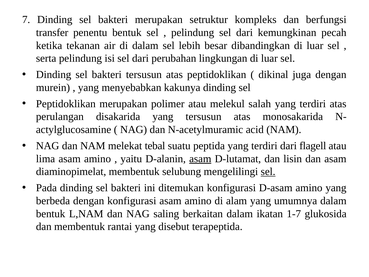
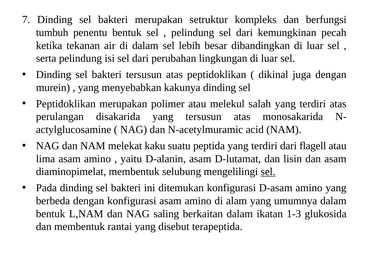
transfer: transfer -> tumbuh
tebal: tebal -> kaku
asam at (200, 159) underline: present -> none
1-7: 1-7 -> 1-3
